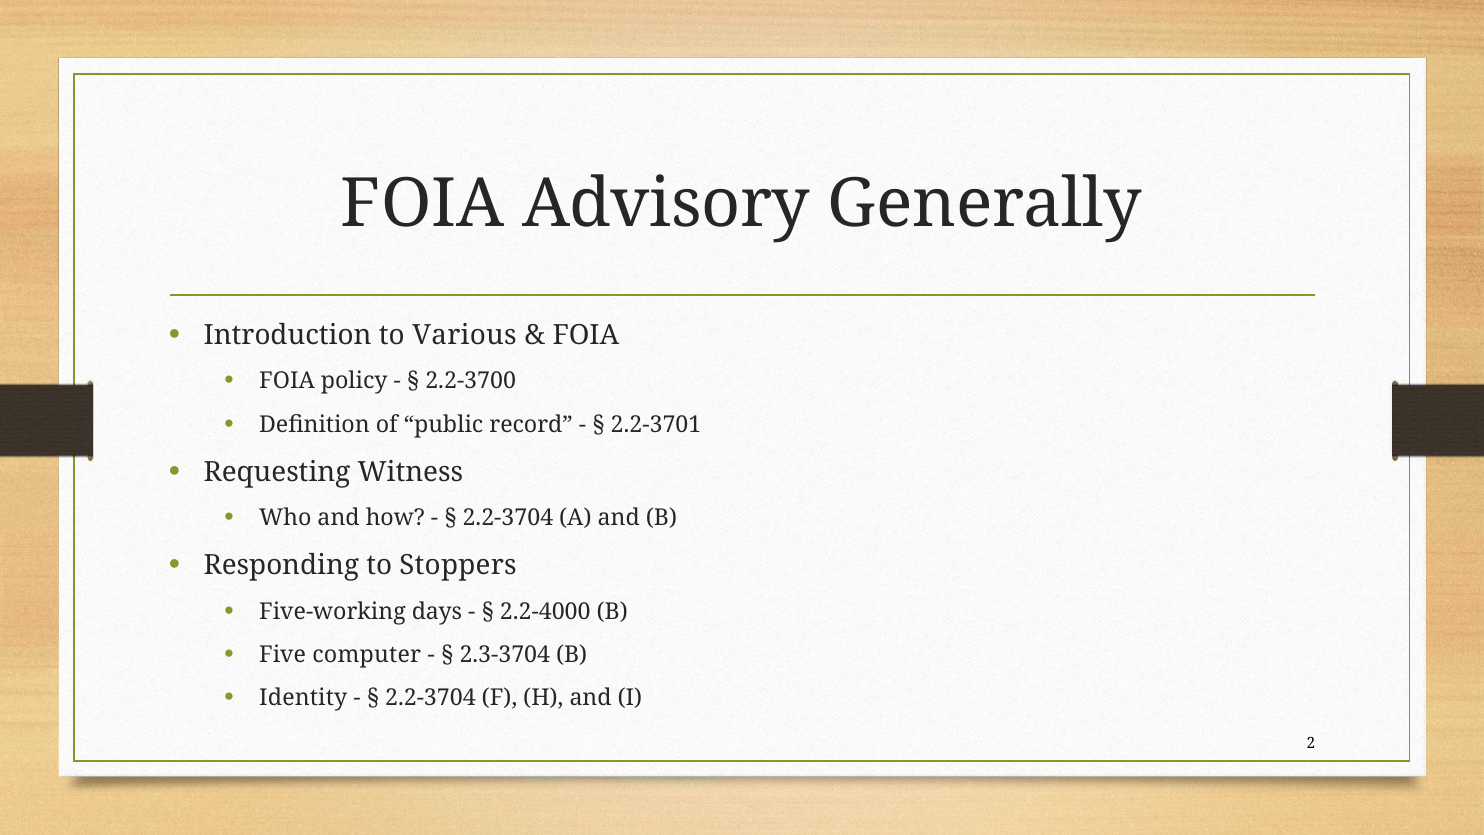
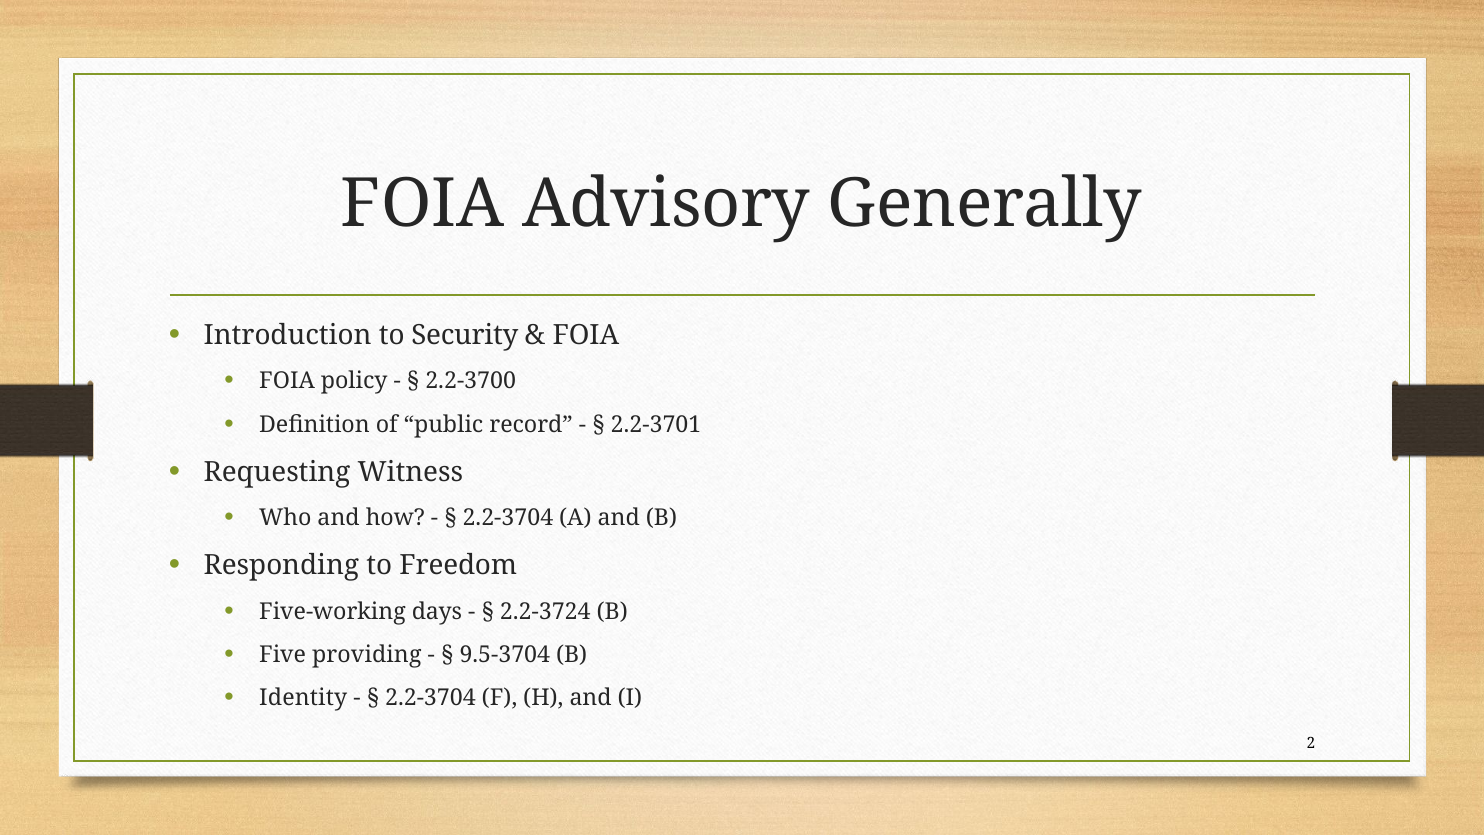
Various: Various -> Security
Stoppers: Stoppers -> Freedom
2.2-4000: 2.2-4000 -> 2.2-3724
computer: computer -> providing
2.3-3704: 2.3-3704 -> 9.5-3704
